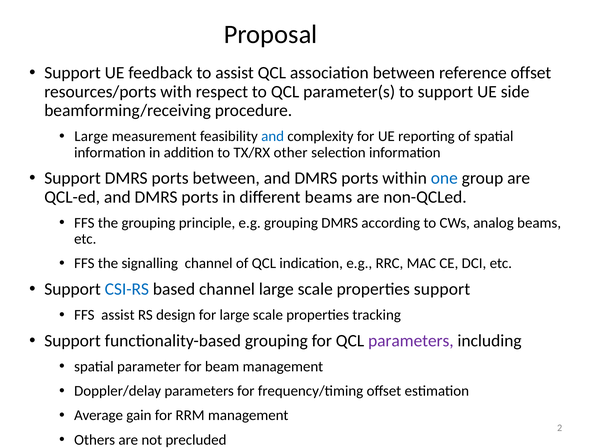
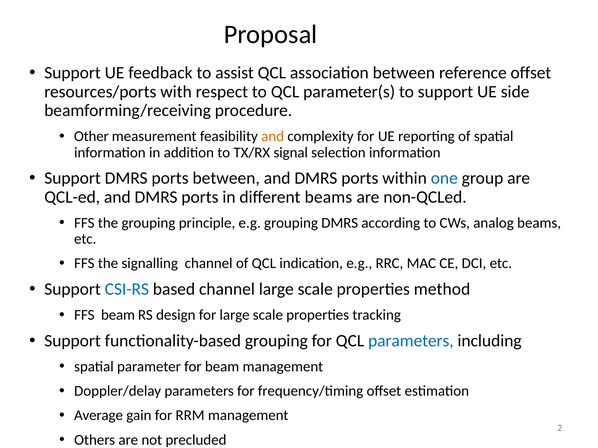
Large at (91, 136): Large -> Other
and at (273, 136) colour: blue -> orange
other: other -> signal
properties support: support -> method
FFS assist: assist -> beam
parameters at (411, 341) colour: purple -> blue
